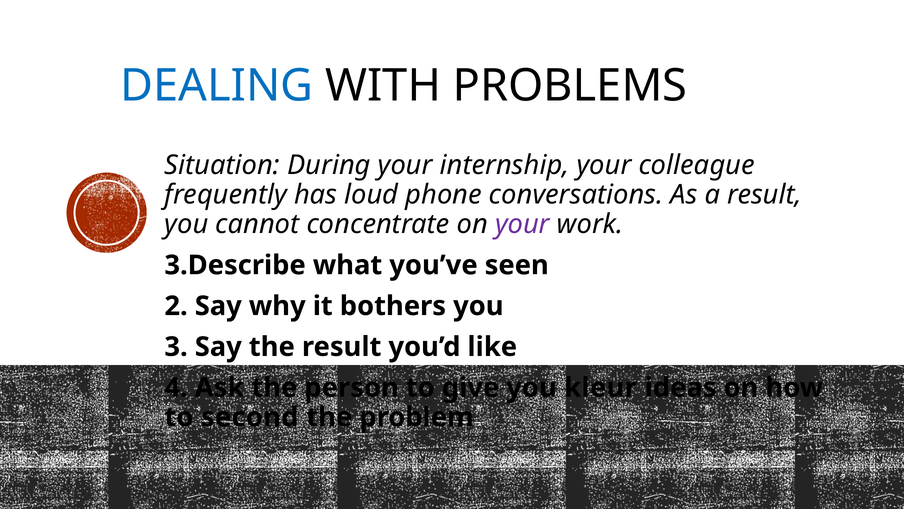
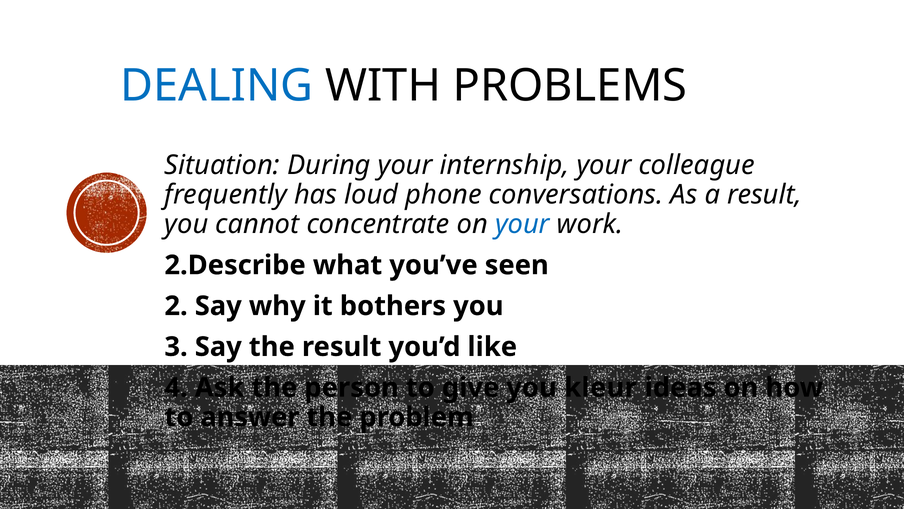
your at (522, 224) colour: purple -> blue
3.Describe: 3.Describe -> 2.Describe
second: second -> answer
